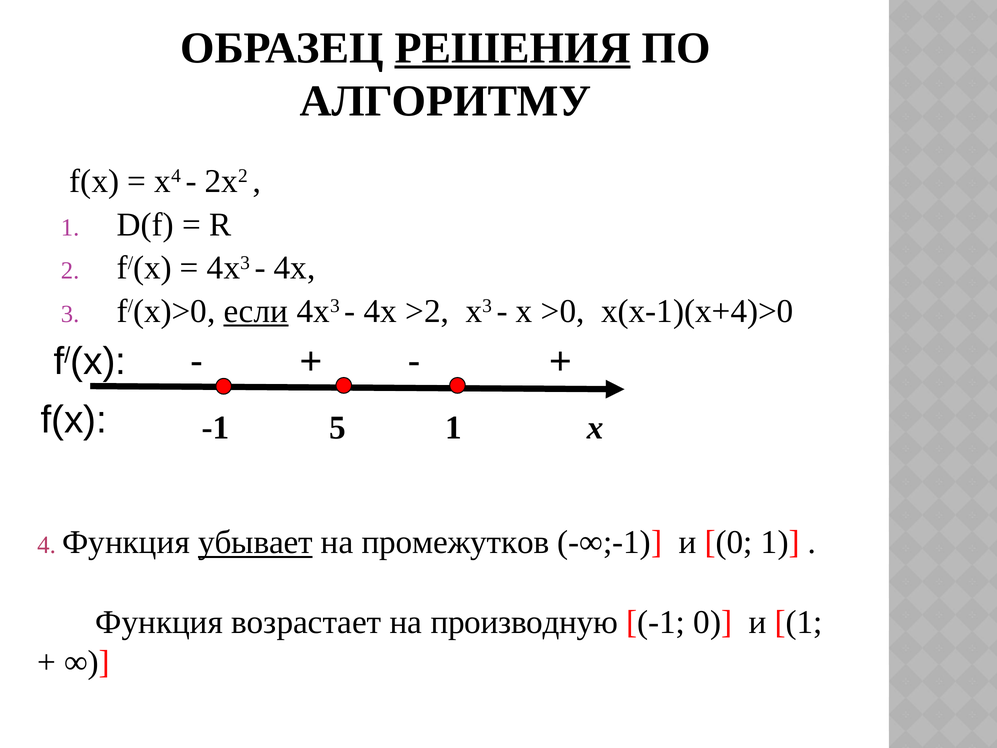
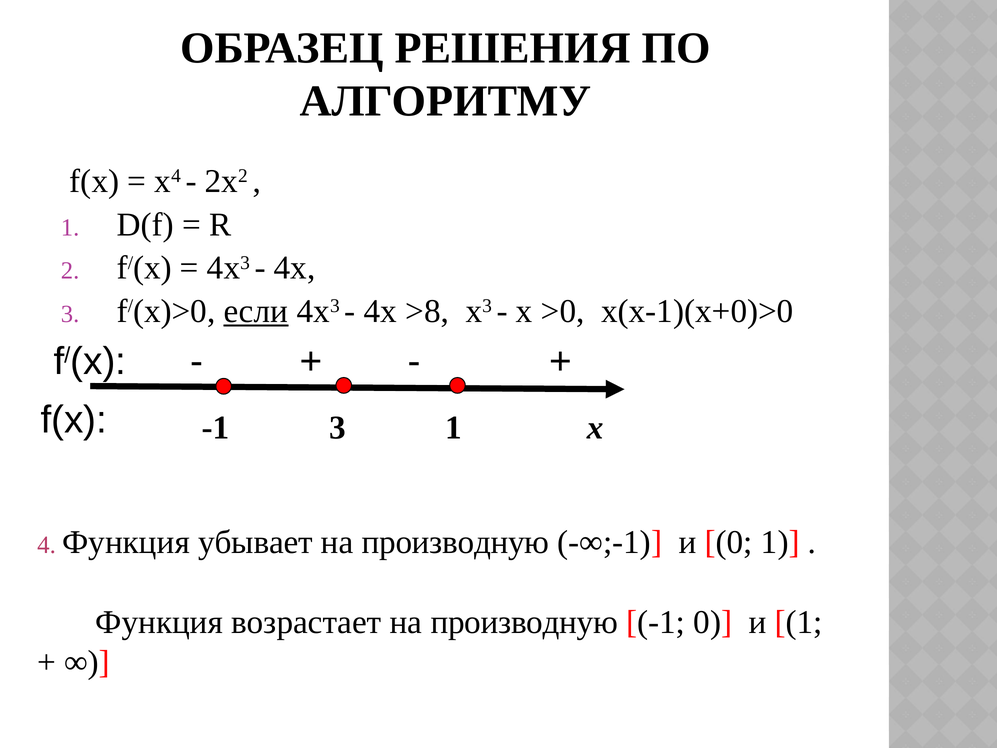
РЕШЕНИЯ underline: present -> none
>2: >2 -> >8
х(х-1)(х+4)>0: х(х-1)(х+4)>0 -> х(х-1)(х+0)>0
-1 5: 5 -> 3
убывает underline: present -> none
промежутков at (455, 542): промежутков -> производную
